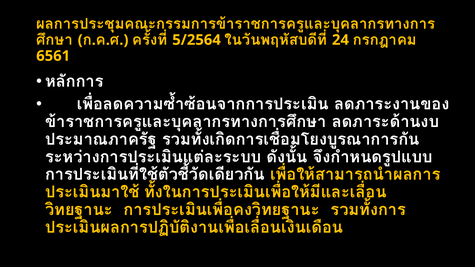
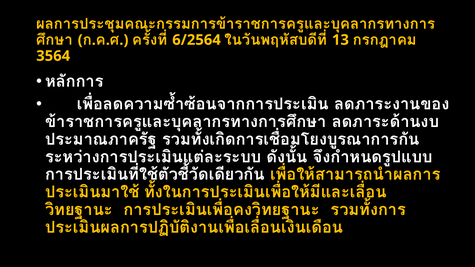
5/2564: 5/2564 -> 6/2564
24: 24 -> 13
6561: 6561 -> 3564
